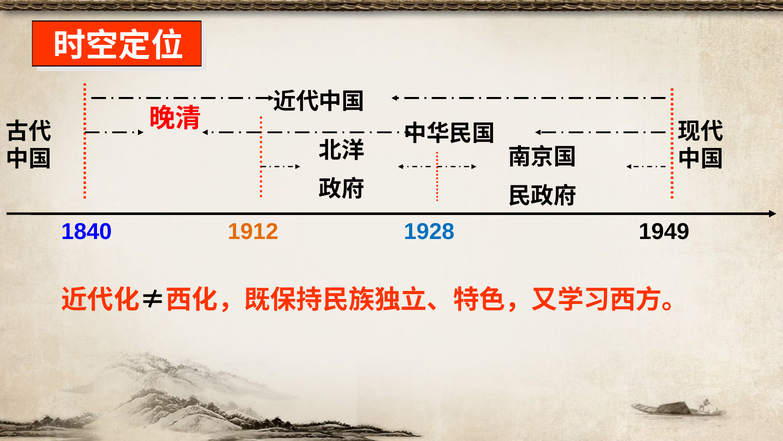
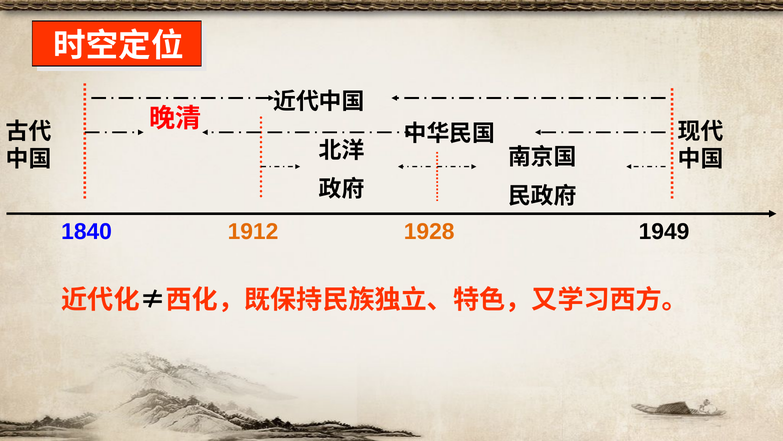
1928 colour: blue -> orange
